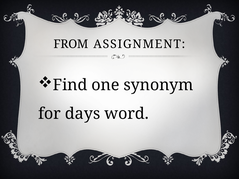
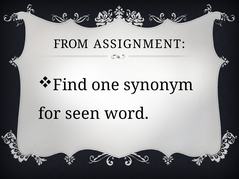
days: days -> seen
